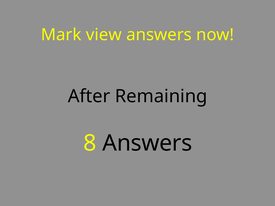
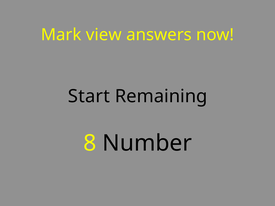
After: After -> Start
8 Answers: Answers -> Number
